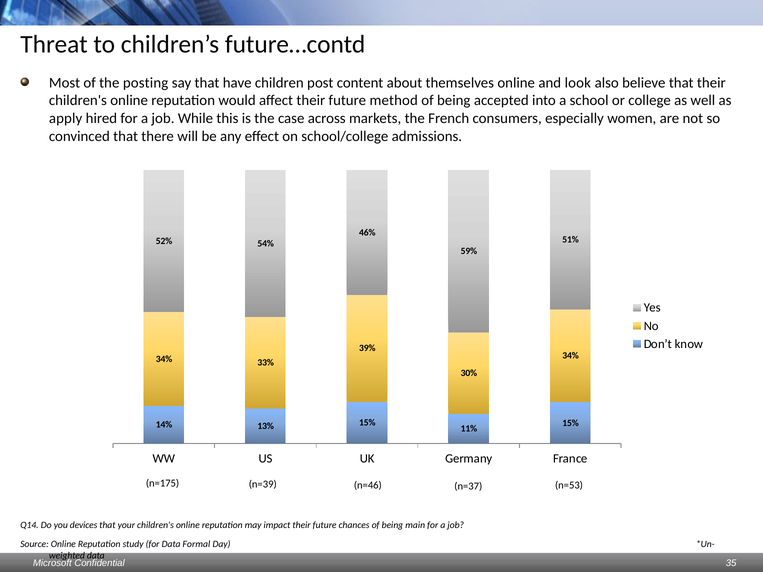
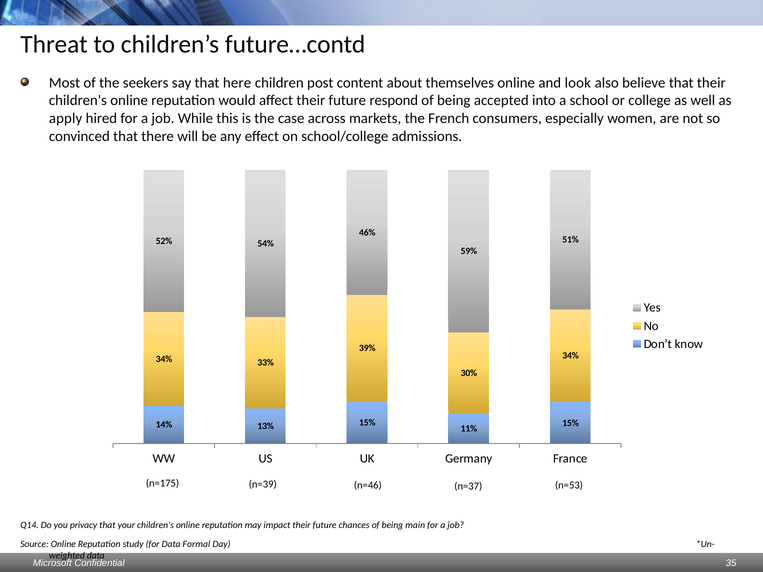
posting: posting -> seekers
have: have -> here
method: method -> respond
devices: devices -> privacy
